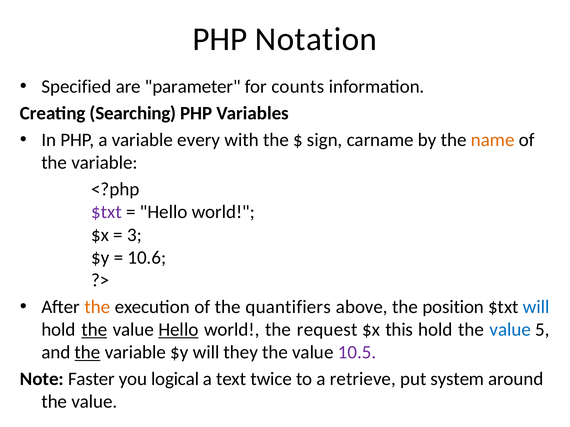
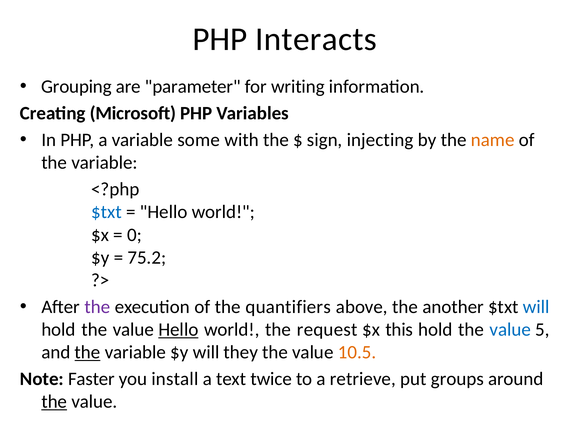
Notation: Notation -> Interacts
Specified: Specified -> Grouping
counts: counts -> writing
Searching: Searching -> Microsoft
every: every -> some
carname: carname -> injecting
$txt at (106, 212) colour: purple -> blue
3: 3 -> 0
10.6: 10.6 -> 75.2
the at (97, 307) colour: orange -> purple
position: position -> another
the at (94, 330) underline: present -> none
10.5 colour: purple -> orange
logical: logical -> install
system: system -> groups
the at (54, 402) underline: none -> present
